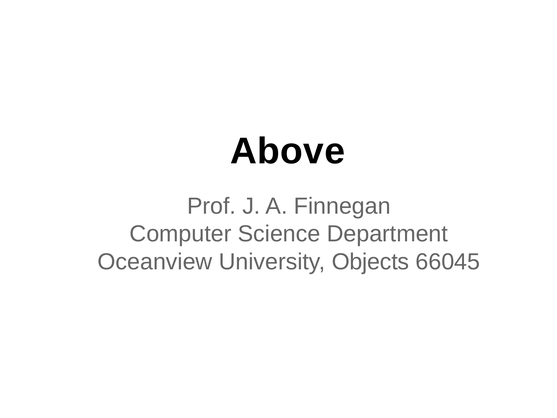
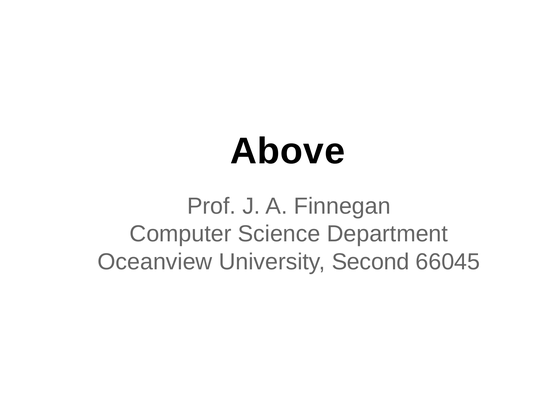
Objects: Objects -> Second
